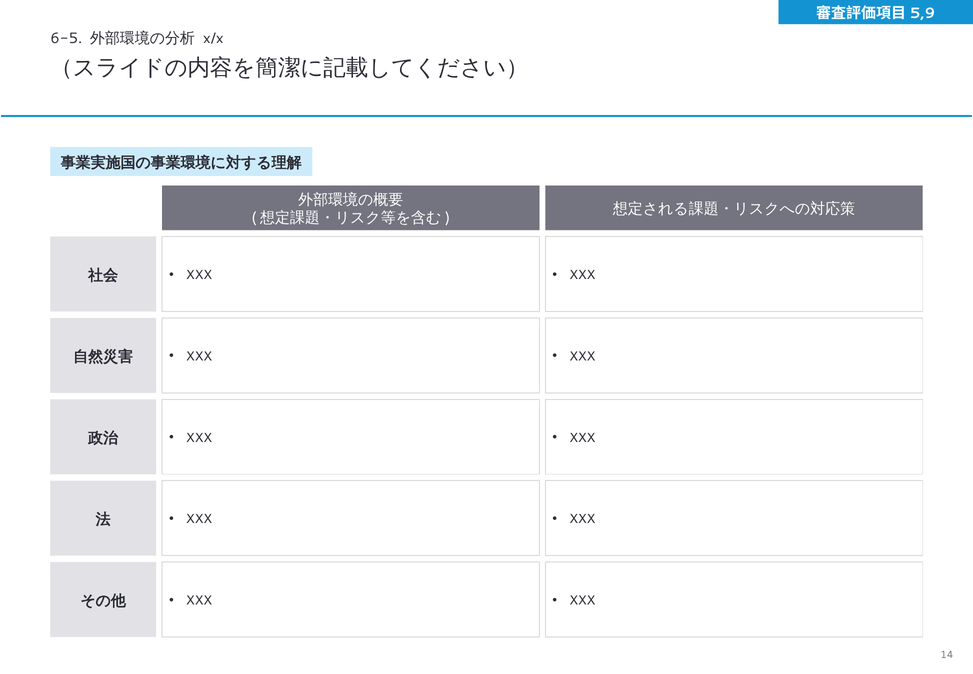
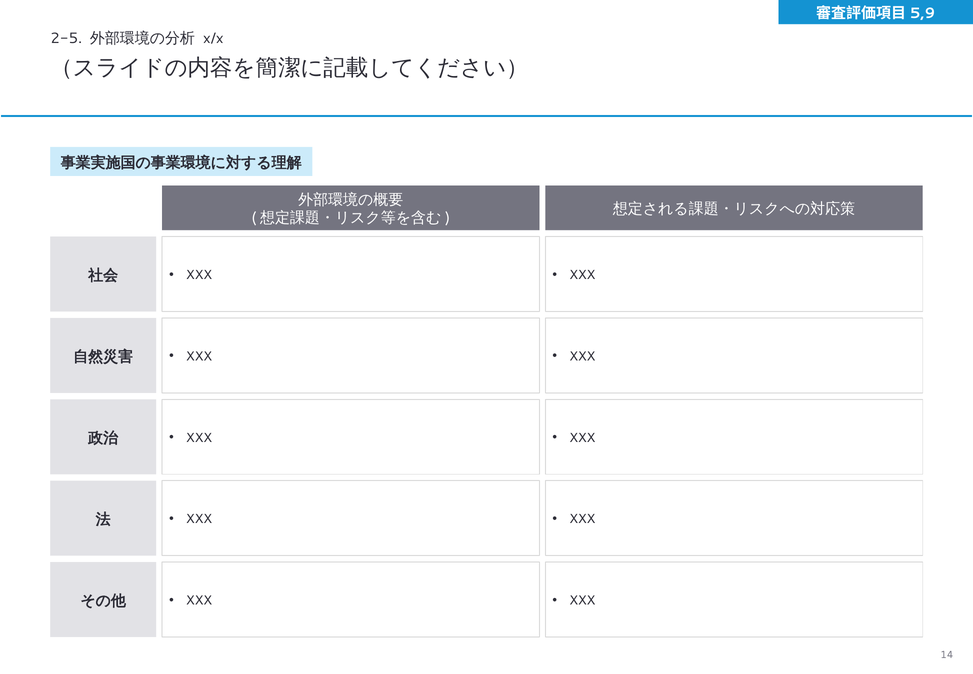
6-5: 6-5 -> 2-5
